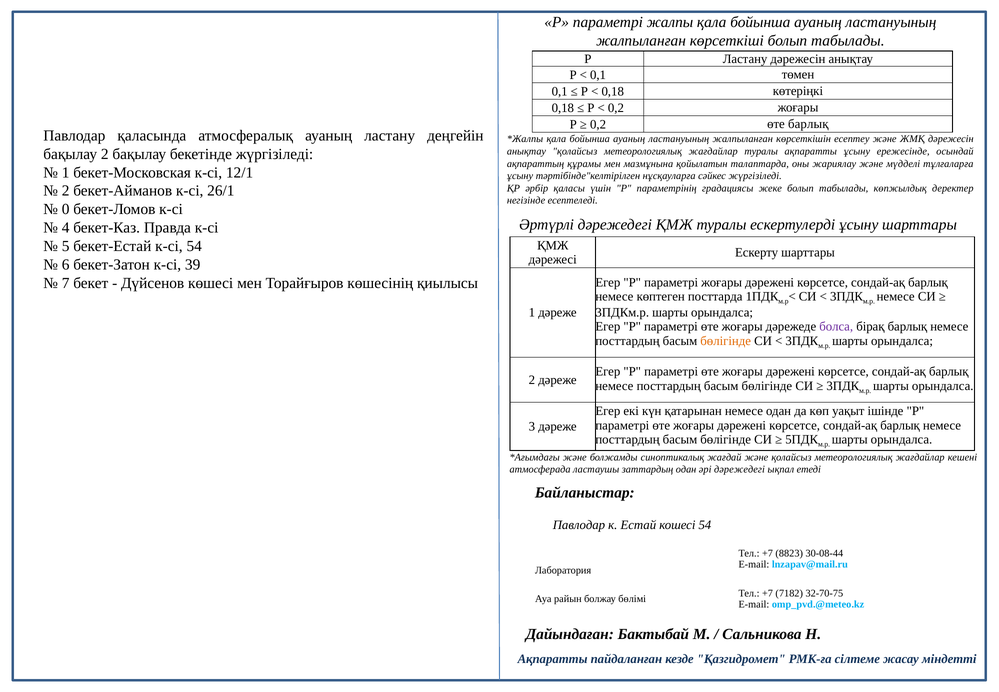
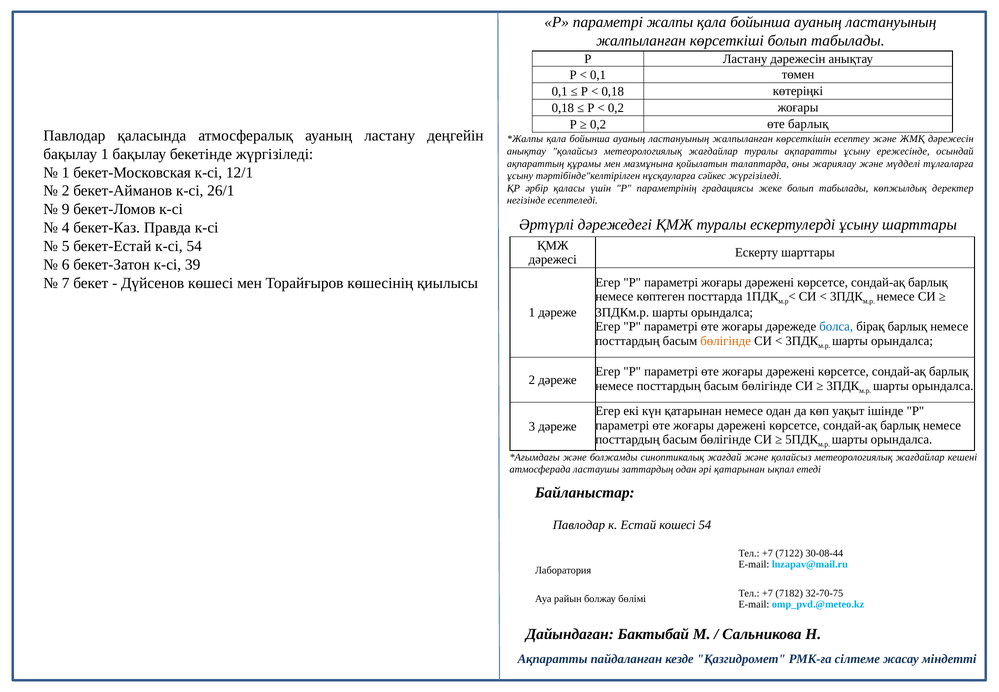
бақылау 2: 2 -> 1
0: 0 -> 9
болса colour: purple -> blue
әрі дәрежедегі: дәрежедегі -> қатарынан
8823: 8823 -> 7122
